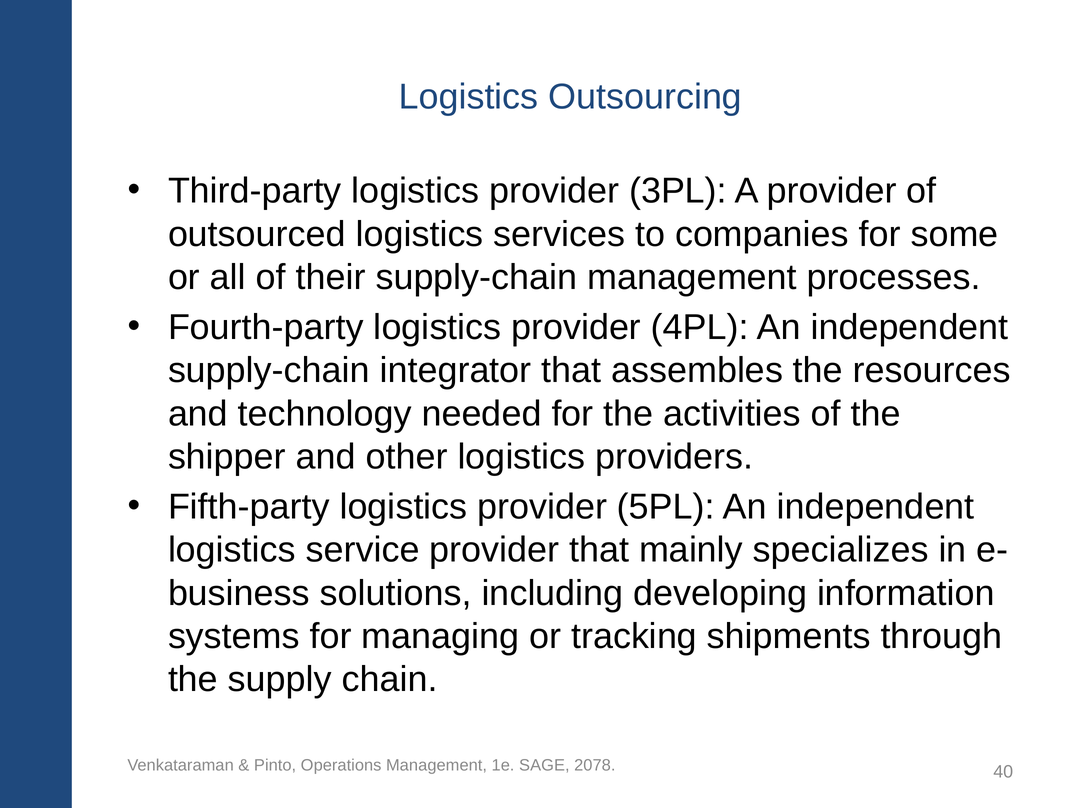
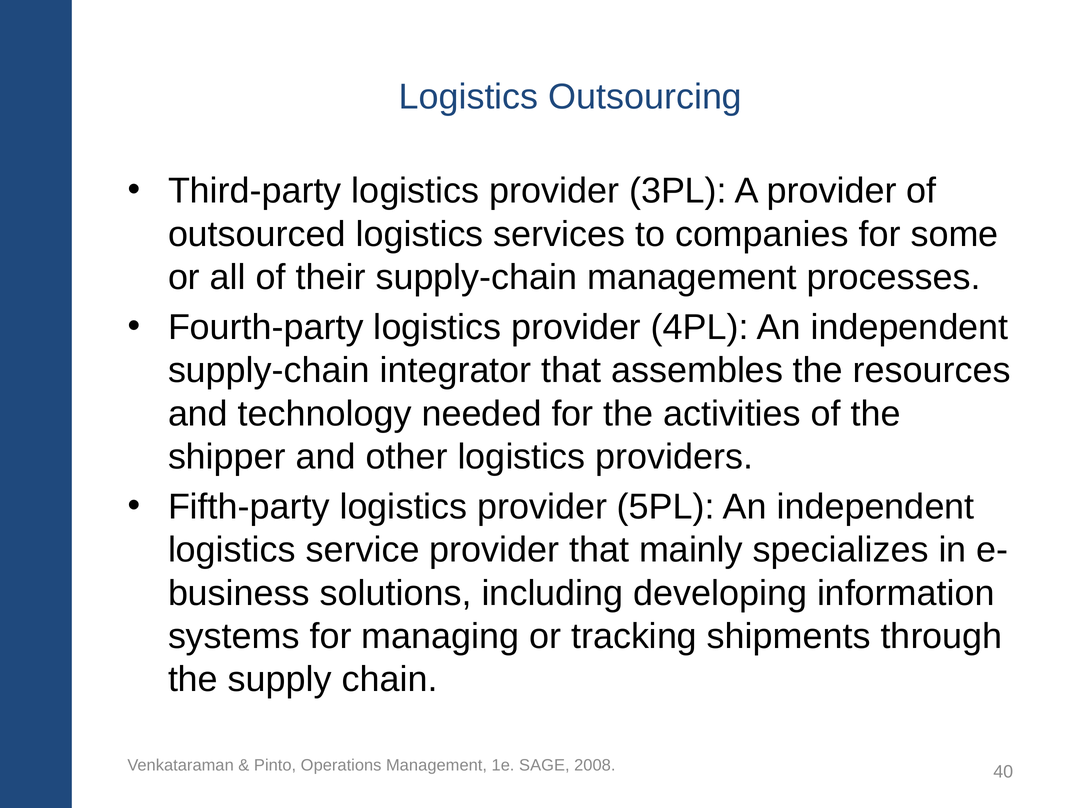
2078: 2078 -> 2008
